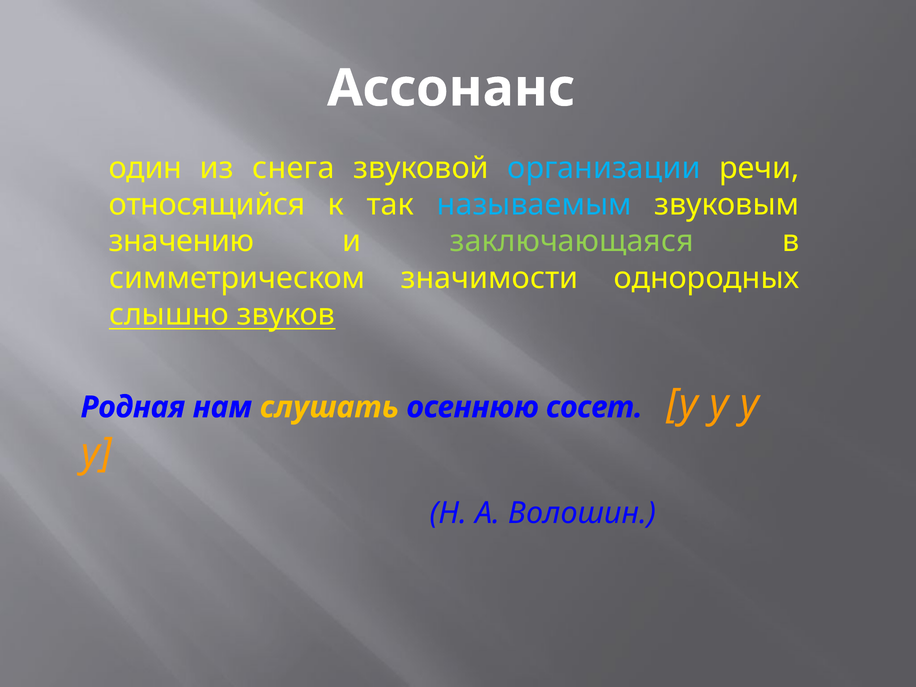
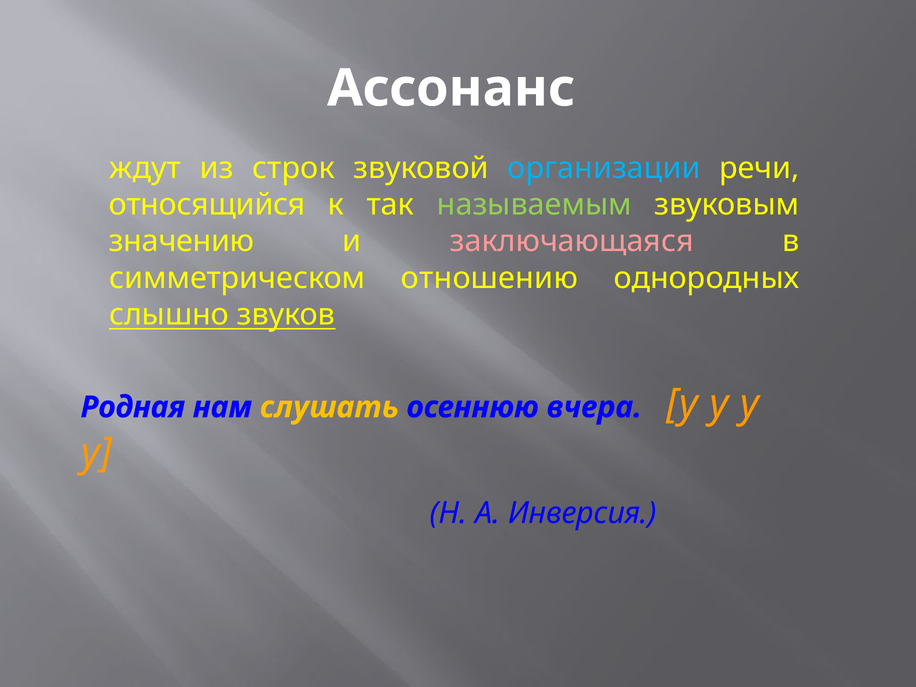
один: один -> ждут
снега: снега -> строк
называемым colour: light blue -> light green
заключающаяся colour: light green -> pink
значимости: значимости -> отношению
сосет: сосет -> вчера
Волошин: Волошин -> Инверсия
